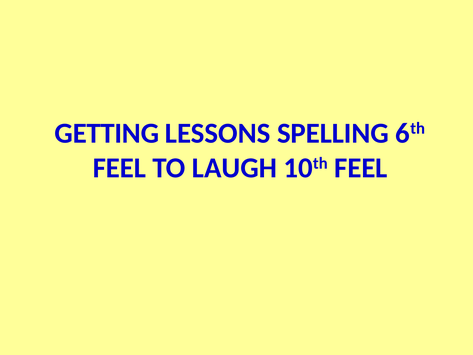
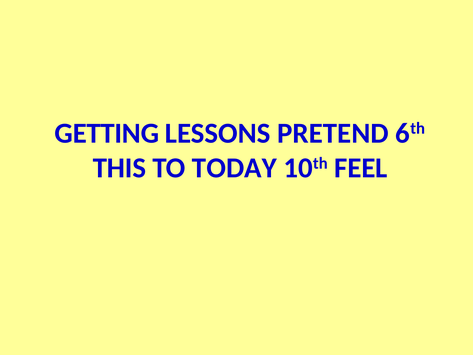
SPELLING: SPELLING -> PRETEND
FEEL at (119, 168): FEEL -> THIS
LAUGH: LAUGH -> TODAY
